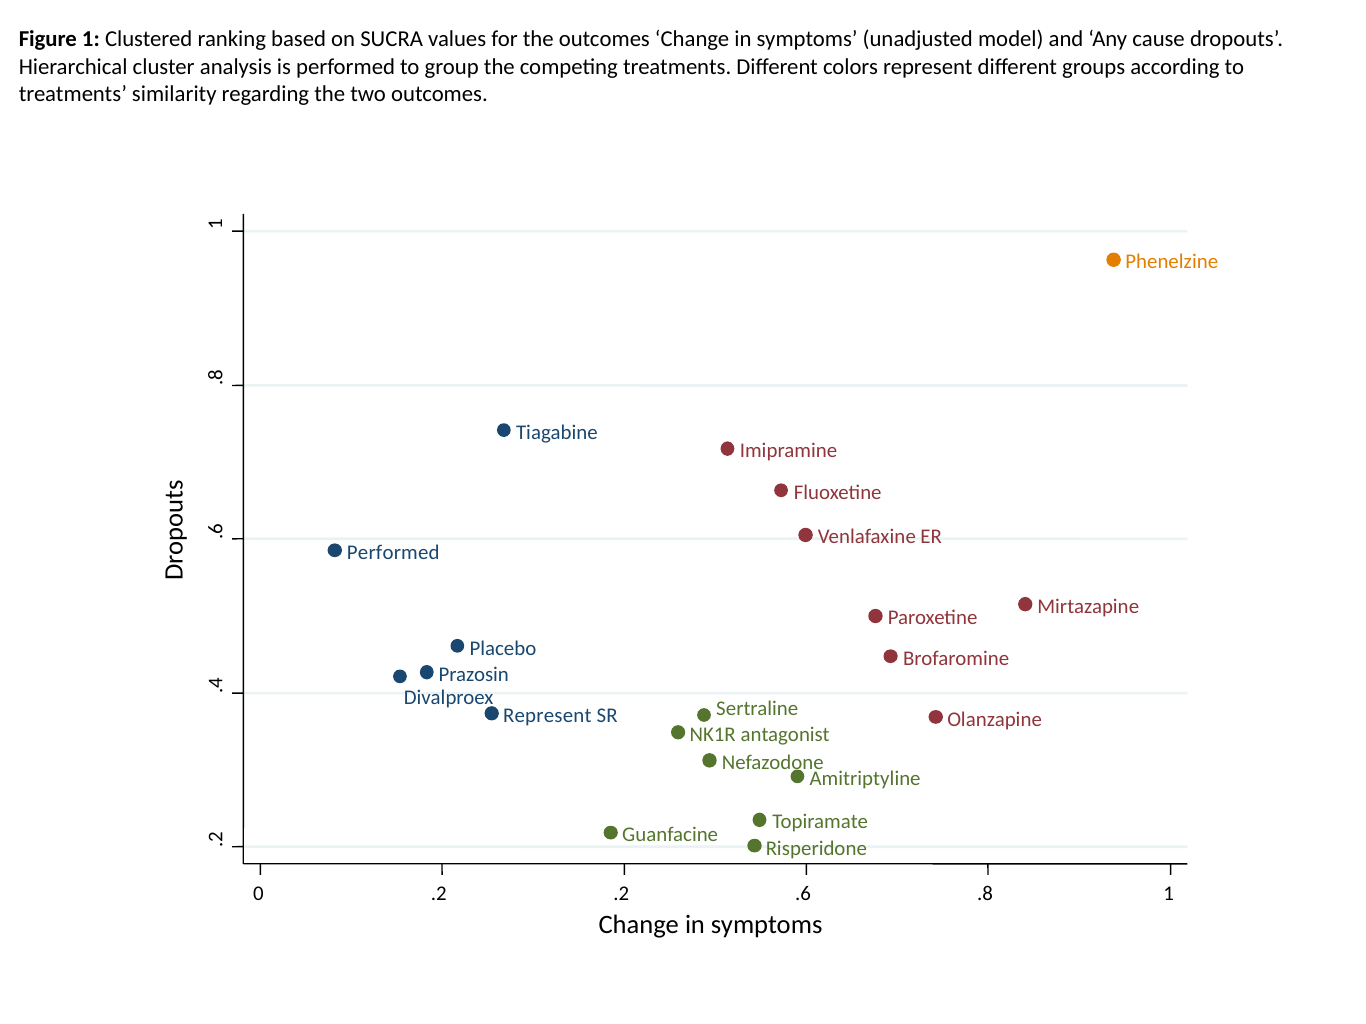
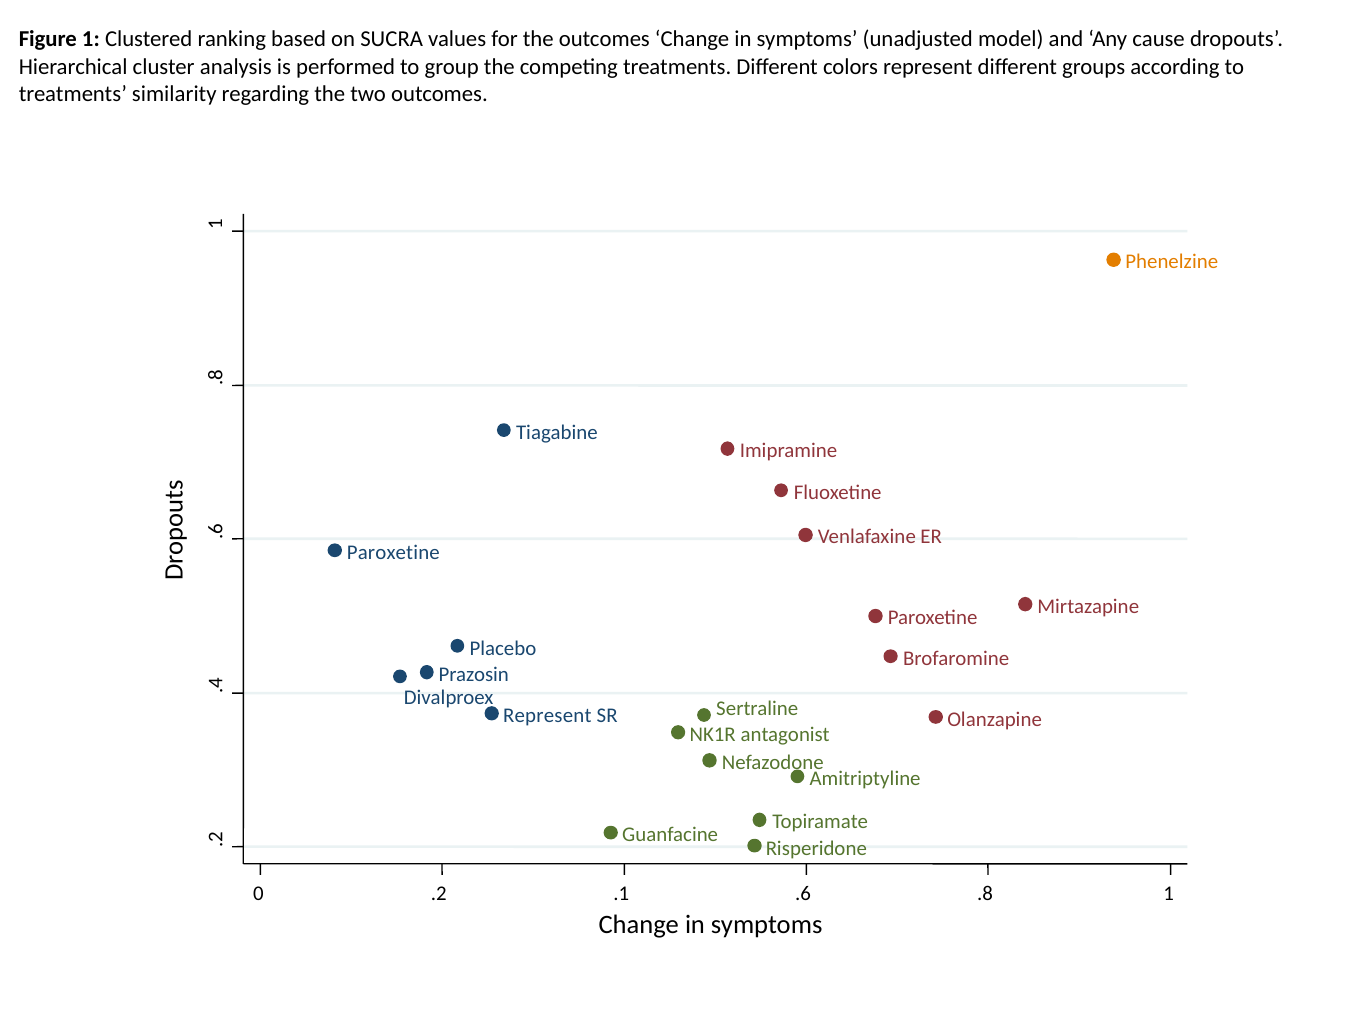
Performed at (393, 553): Performed -> Paroxetine
.2 .2: .2 -> .1
